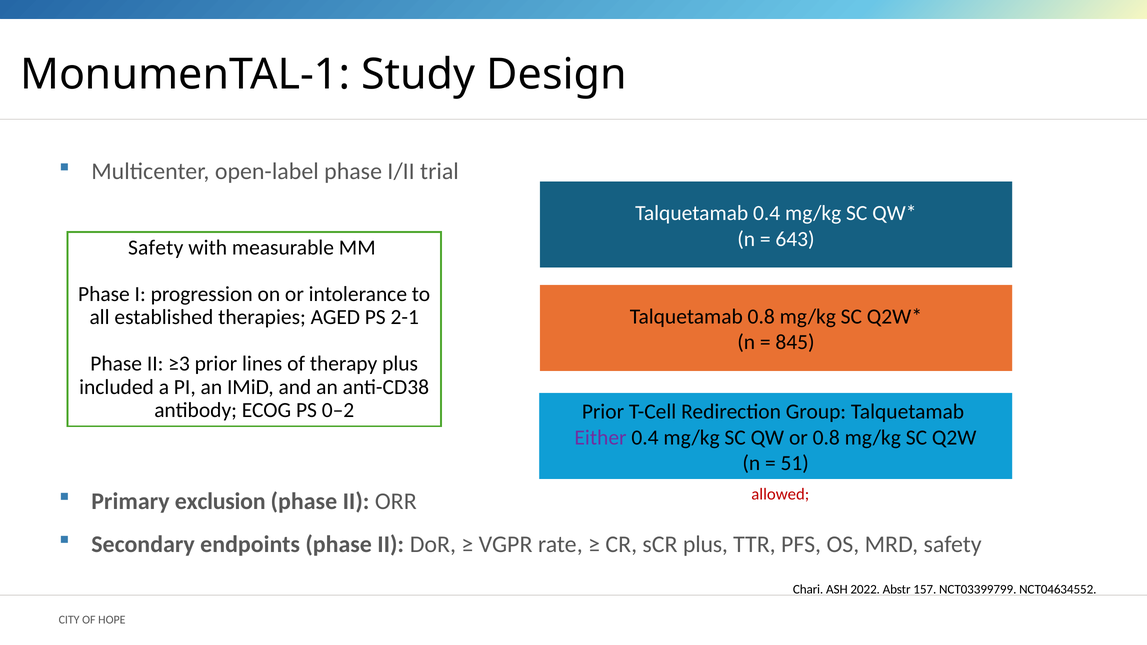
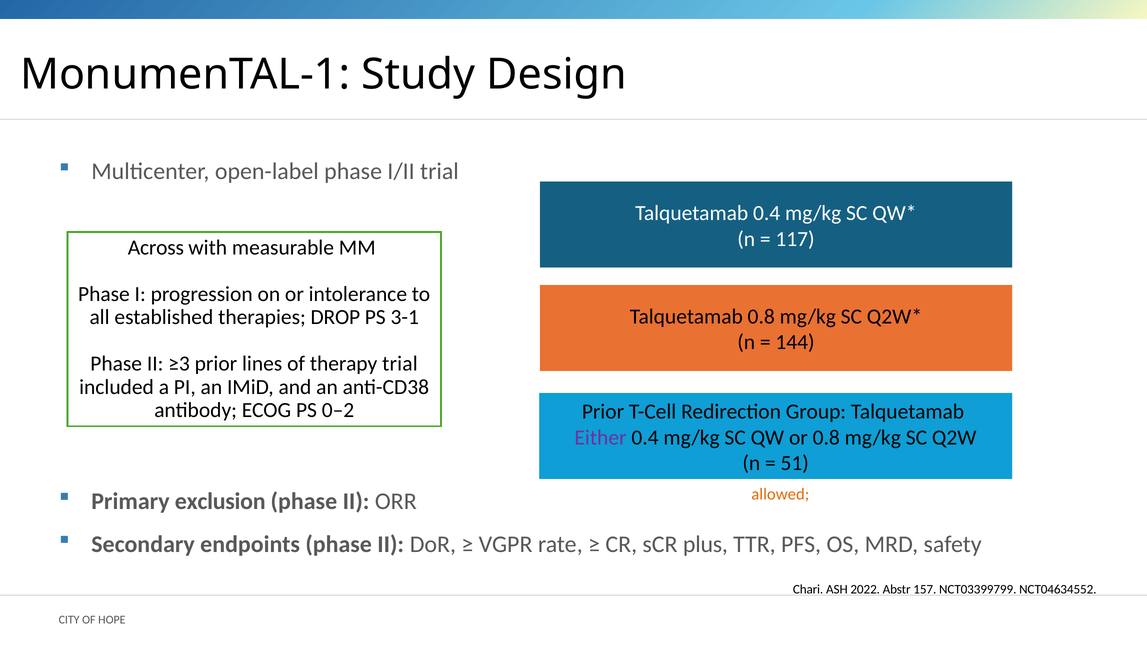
643: 643 -> 117
Safety at (156, 248): Safety -> Across
AGED: AGED -> DROP
2-1: 2-1 -> 3-1
845: 845 -> 144
therapy plus: plus -> trial
allowed colour: red -> orange
